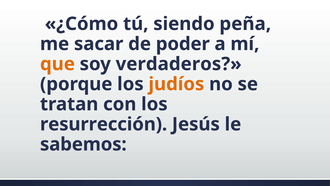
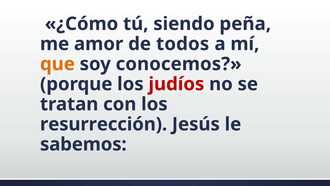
sacar: sacar -> amor
poder: poder -> todos
verdaderos: verdaderos -> conocemos
judíos colour: orange -> red
